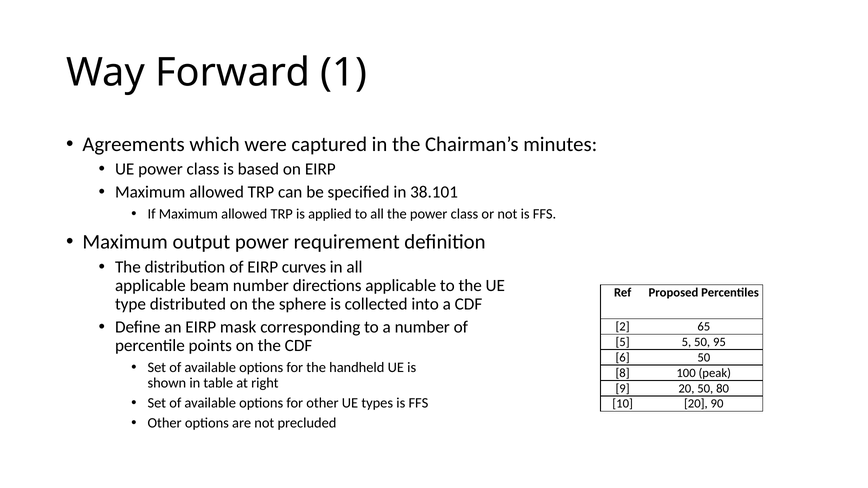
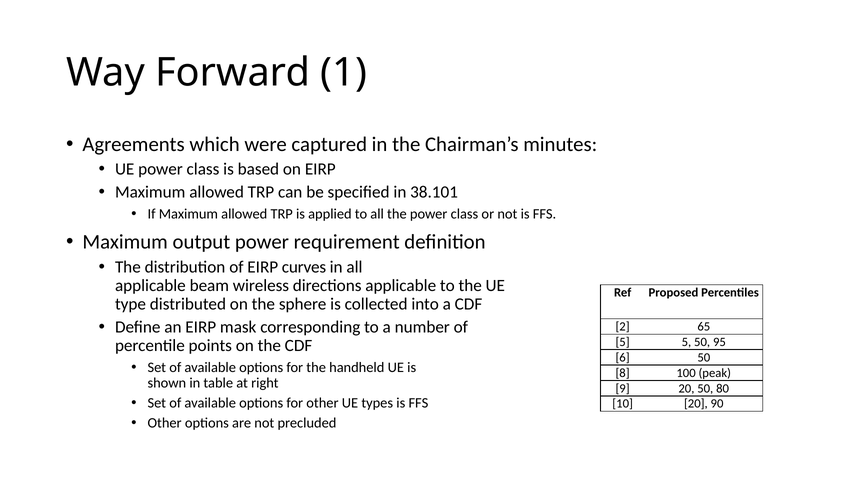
beam number: number -> wireless
